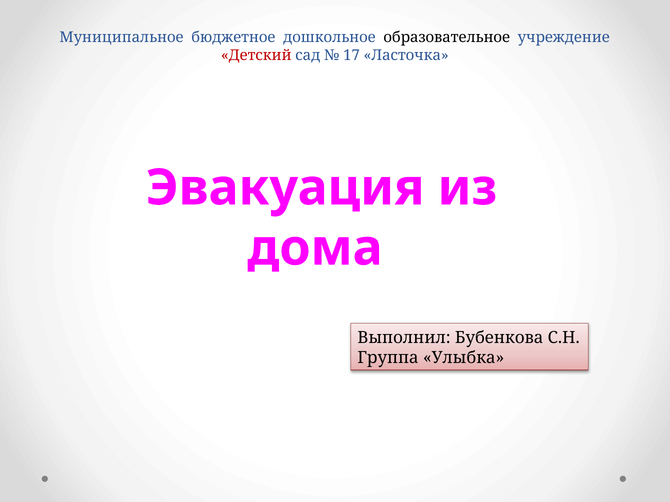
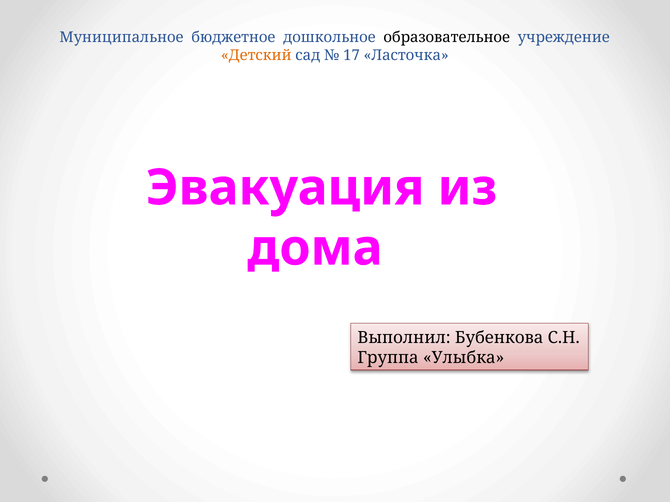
Детский colour: red -> orange
